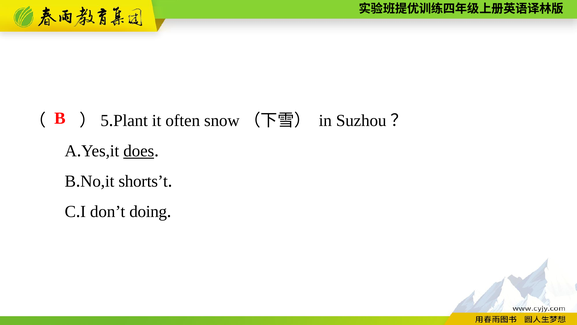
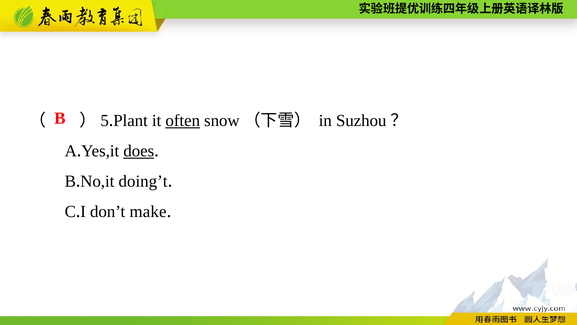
often underline: none -> present
shorts’t: shorts’t -> doing’t
doing: doing -> make
